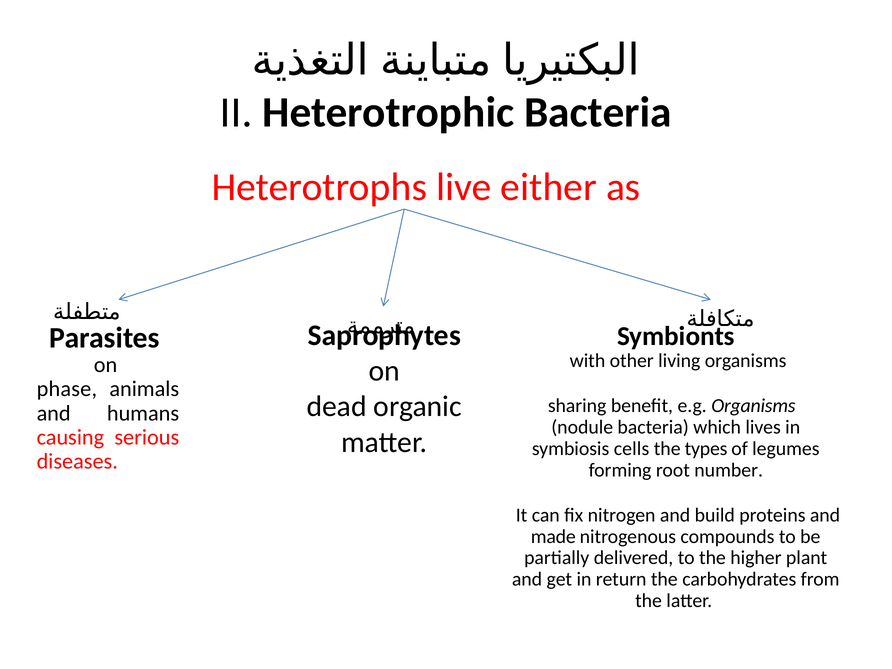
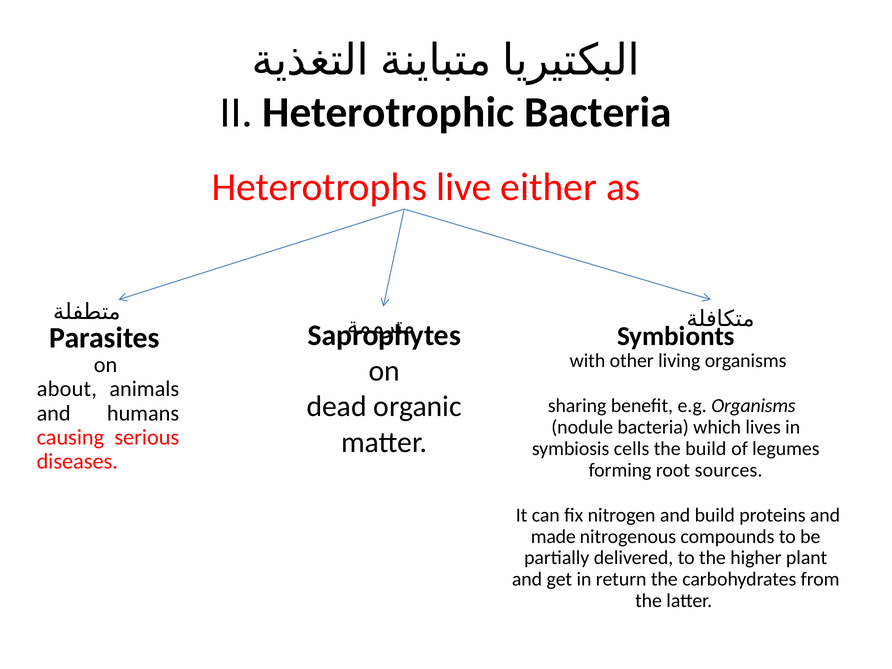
phase: phase -> about
the types: types -> build
number: number -> sources
